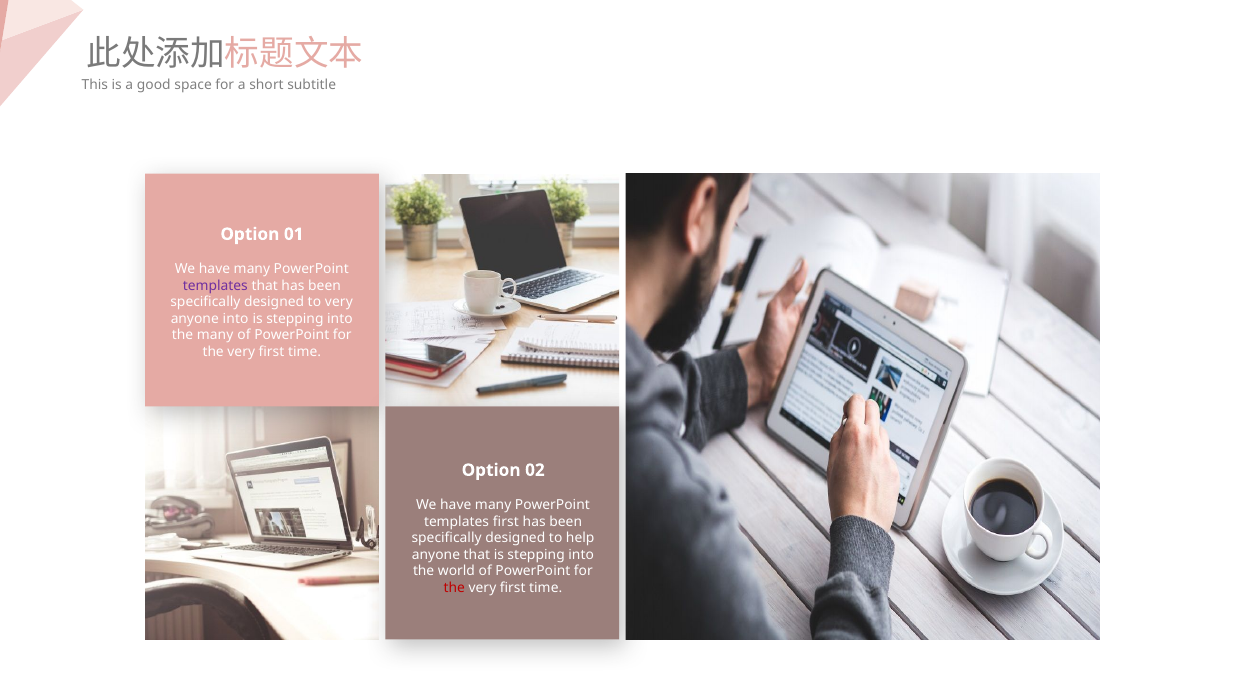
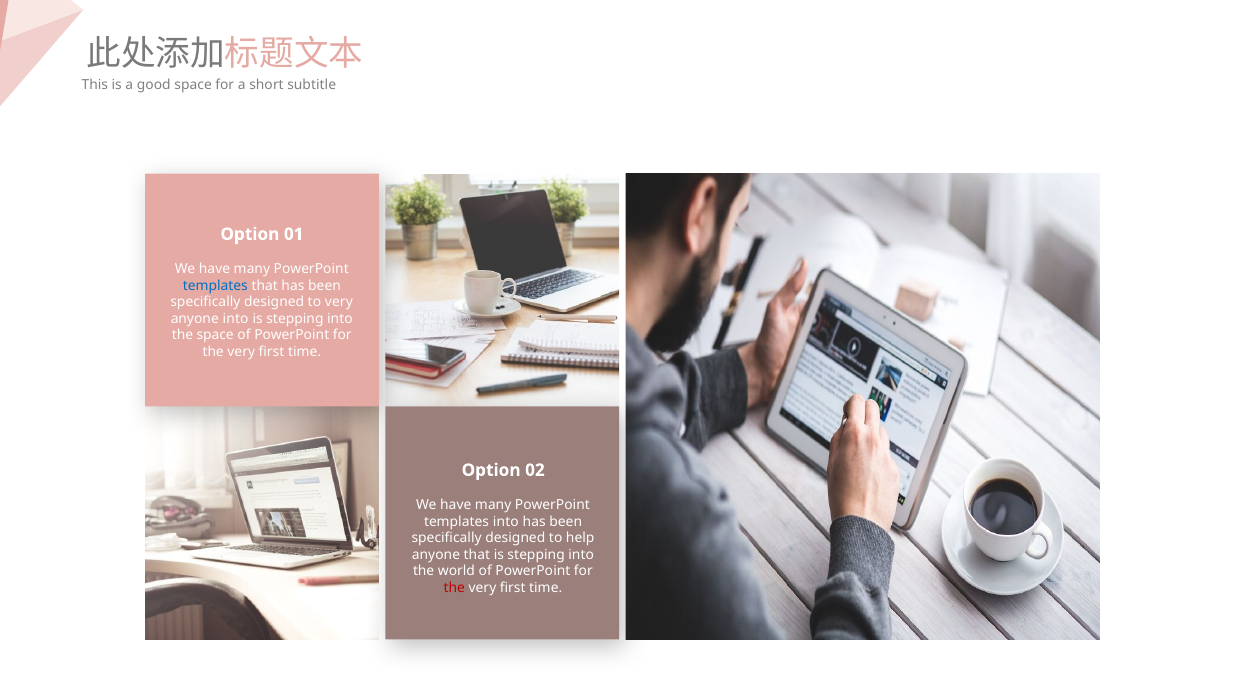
templates at (215, 286) colour: purple -> blue
the many: many -> space
templates first: first -> into
